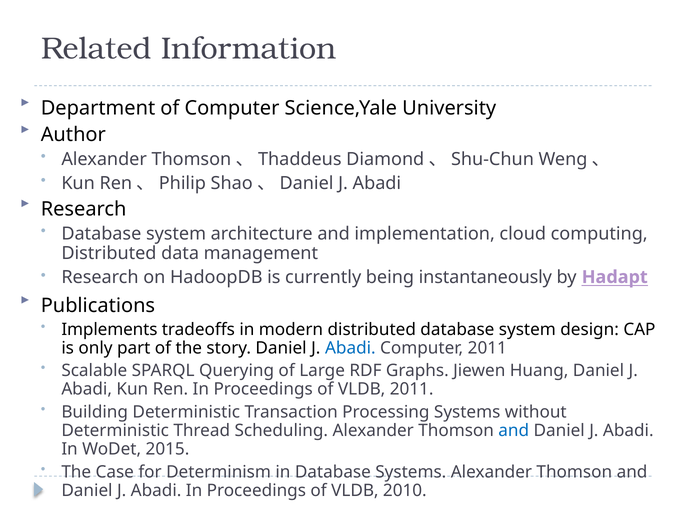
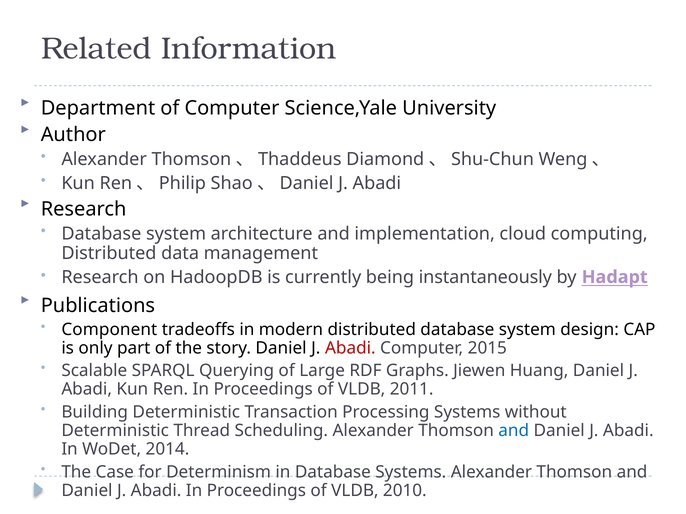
Implements: Implements -> Component
Abadi at (350, 348) colour: blue -> red
Computer 2011: 2011 -> 2015
2015: 2015 -> 2014
